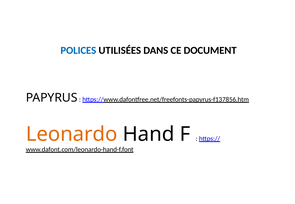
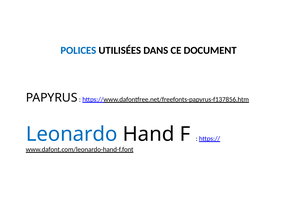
Leonardo colour: orange -> blue
